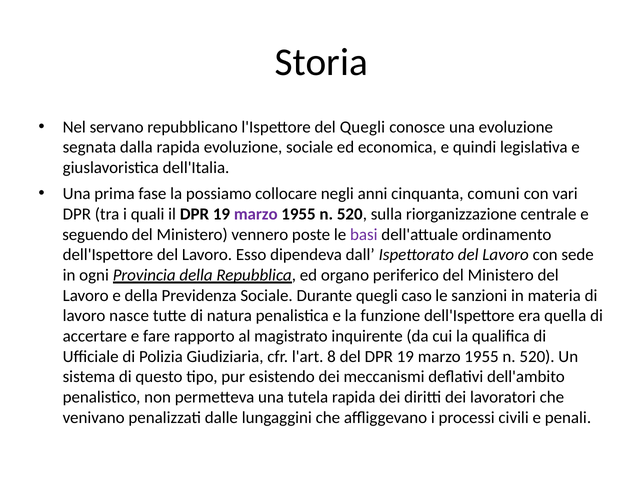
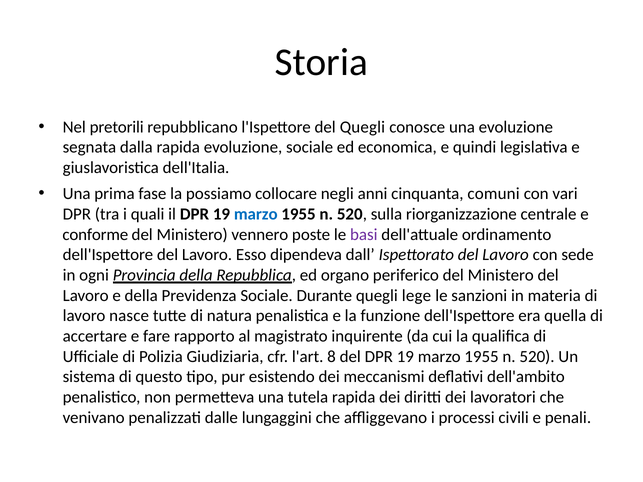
servano: servano -> pretorili
marzo at (256, 214) colour: purple -> blue
seguendo: seguendo -> conforme
caso: caso -> lege
